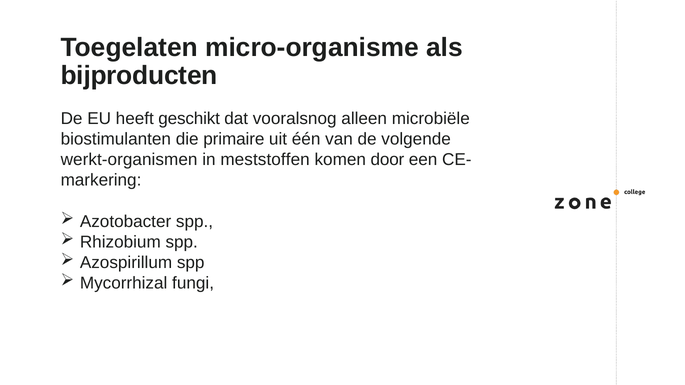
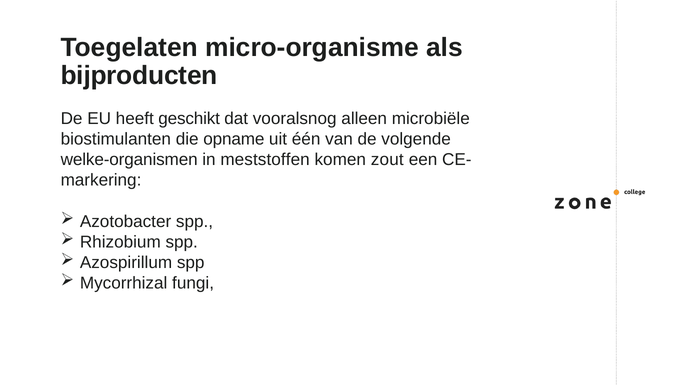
primaire: primaire -> opname
werkt-organismen: werkt-organismen -> welke-organismen
door: door -> zout
